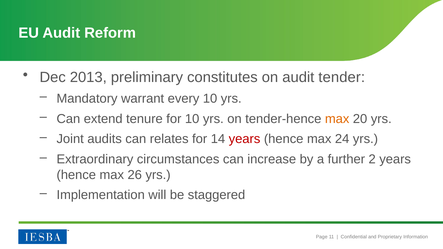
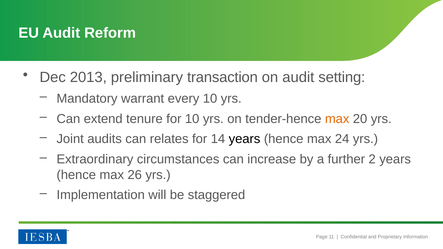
constitutes: constitutes -> transaction
tender: tender -> setting
years at (245, 139) colour: red -> black
